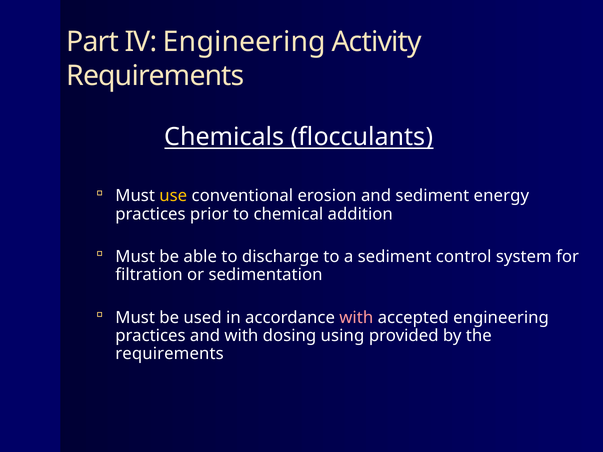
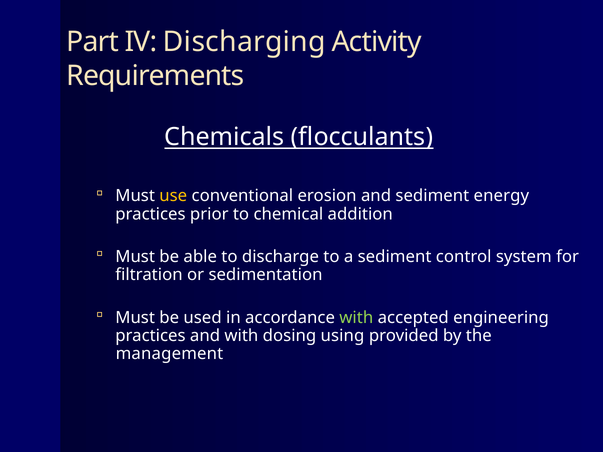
IV Engineering: Engineering -> Discharging
with at (356, 318) colour: pink -> light green
requirements at (170, 354): requirements -> management
